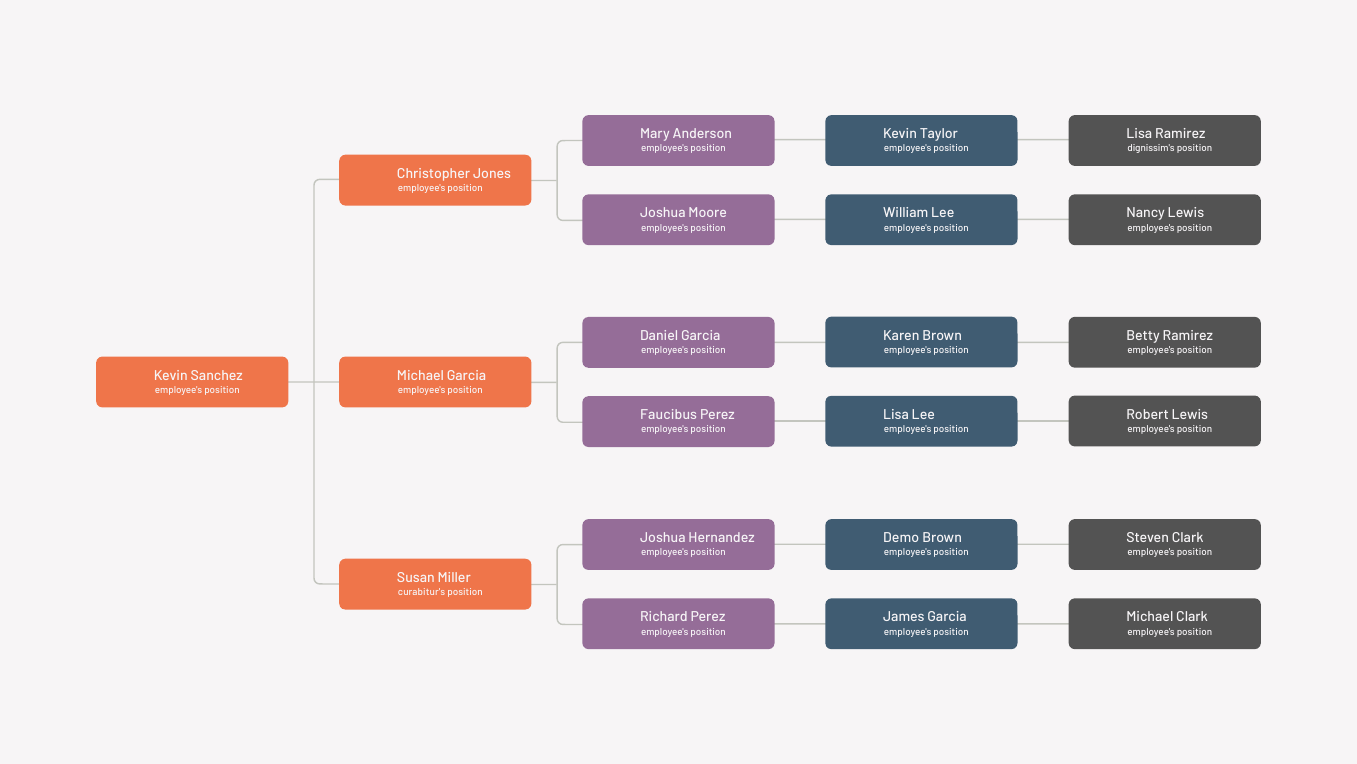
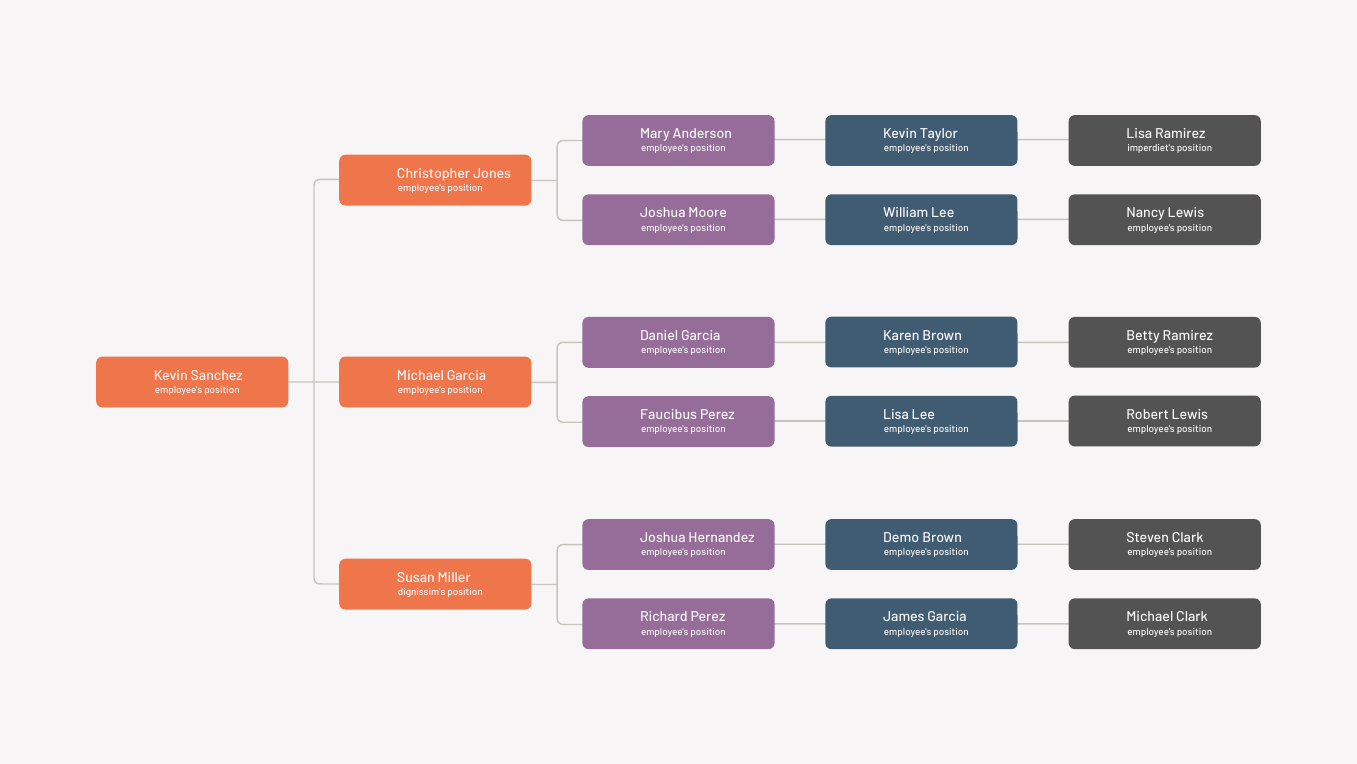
dignissim's: dignissim's -> imperdiet's
curabitur's: curabitur's -> dignissim's
